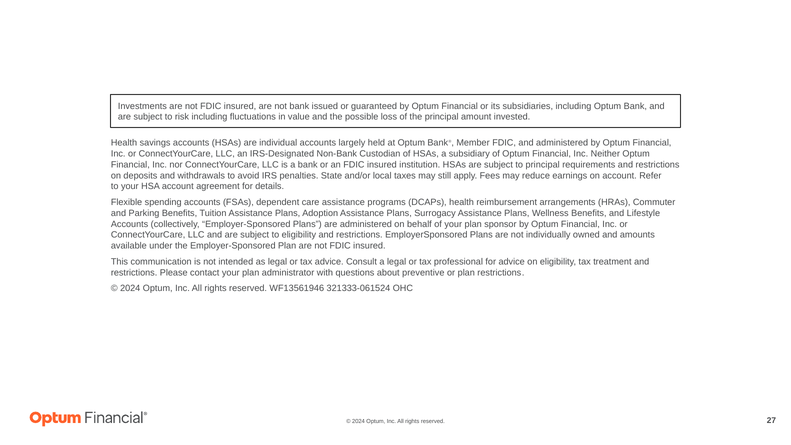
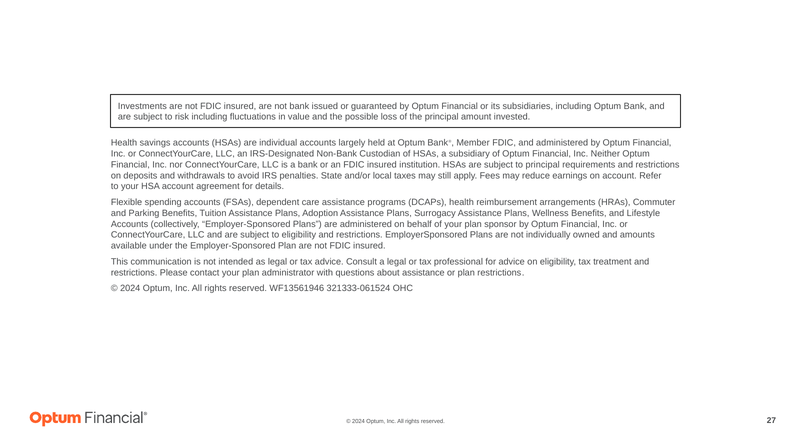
about preventive: preventive -> assistance
